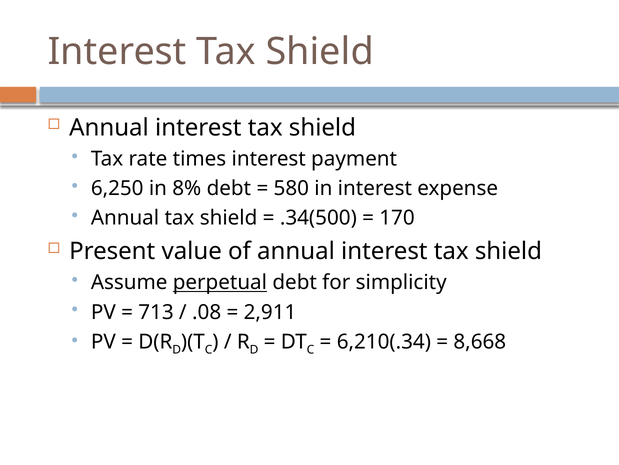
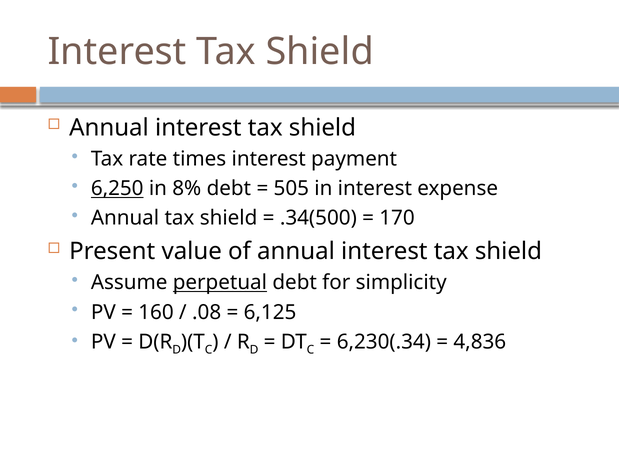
6,250 underline: none -> present
580: 580 -> 505
713: 713 -> 160
2,911: 2,911 -> 6,125
6,210(.34: 6,210(.34 -> 6,230(.34
8,668: 8,668 -> 4,836
